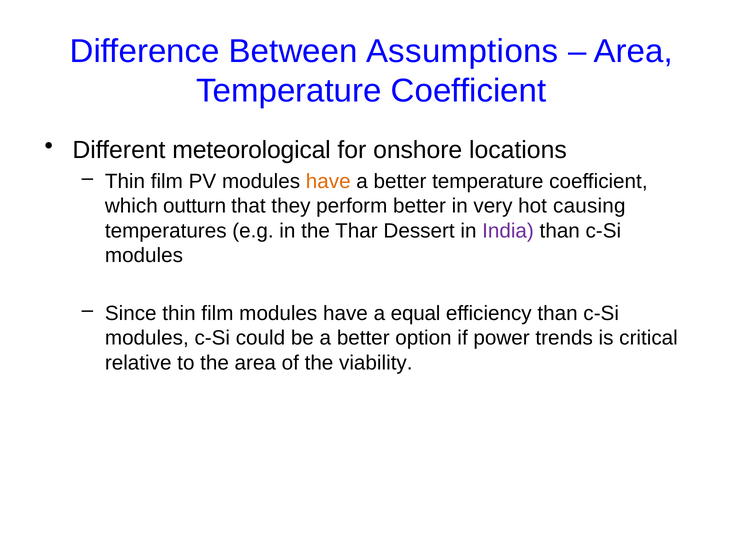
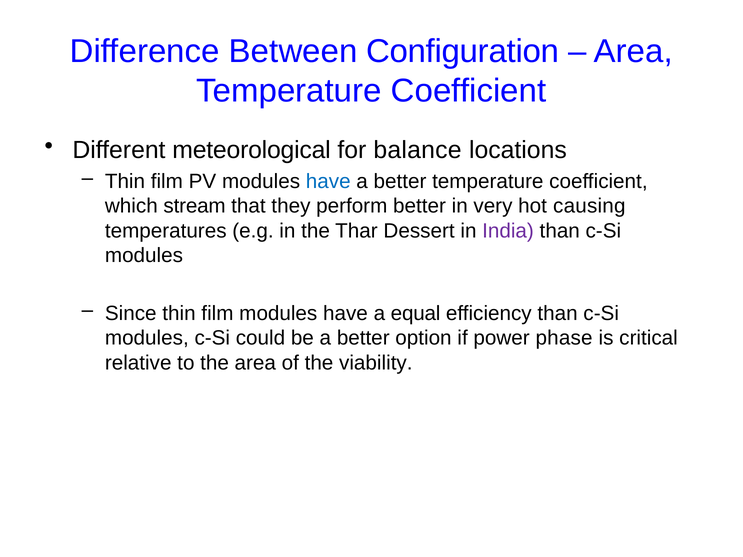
Assumptions: Assumptions -> Configuration
onshore: onshore -> balance
have at (328, 181) colour: orange -> blue
outturn: outturn -> stream
trends: trends -> phase
